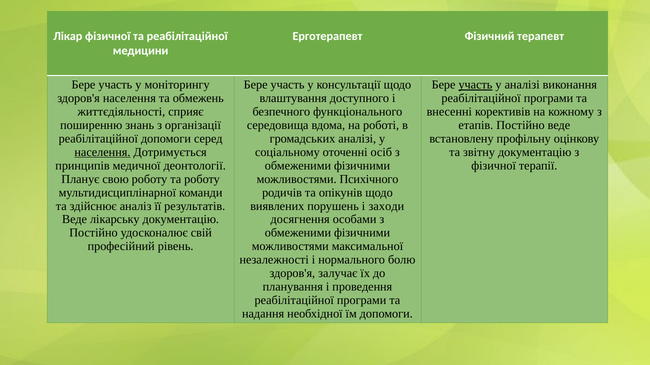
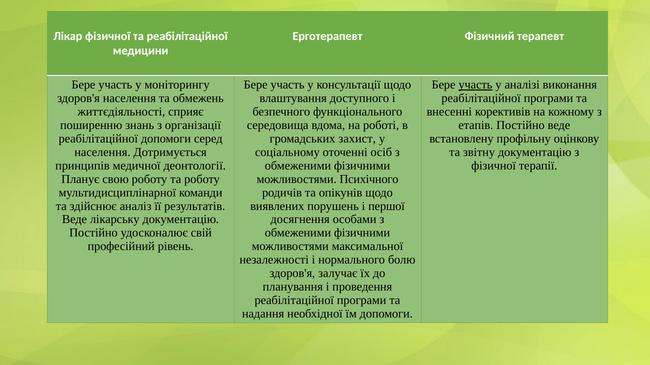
громадських аналізі: аналізі -> захист
населення at (102, 152) underline: present -> none
заходи: заходи -> першої
